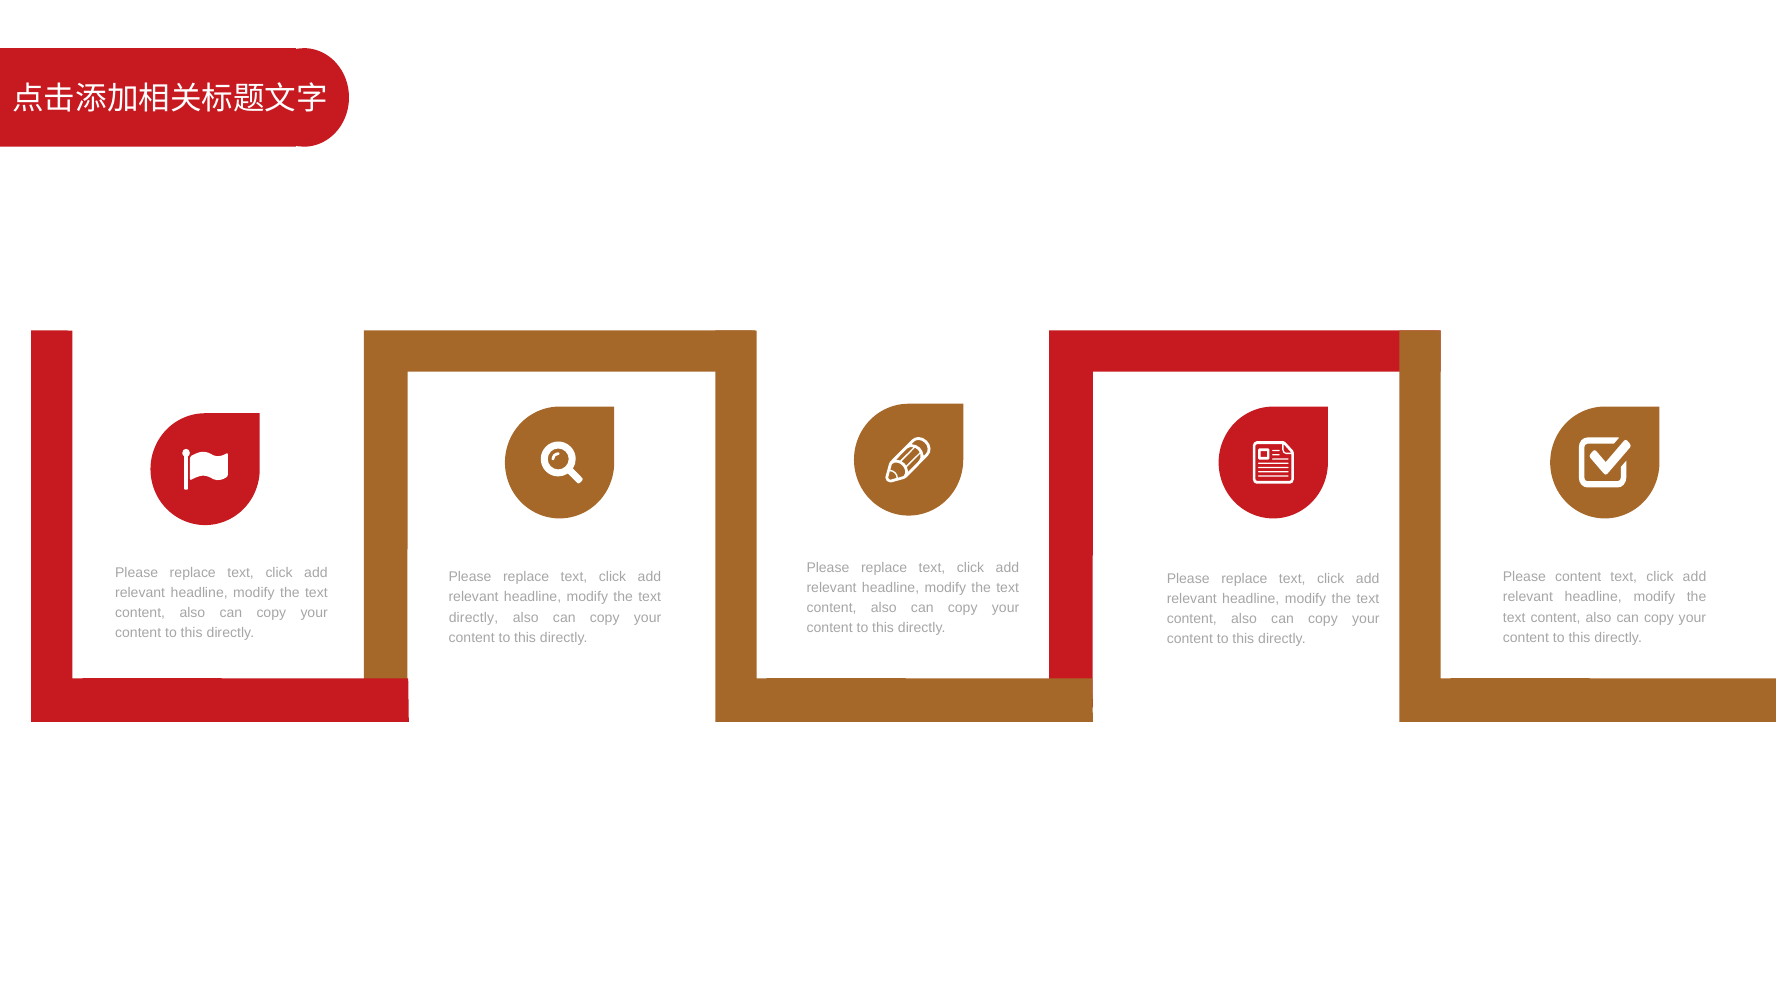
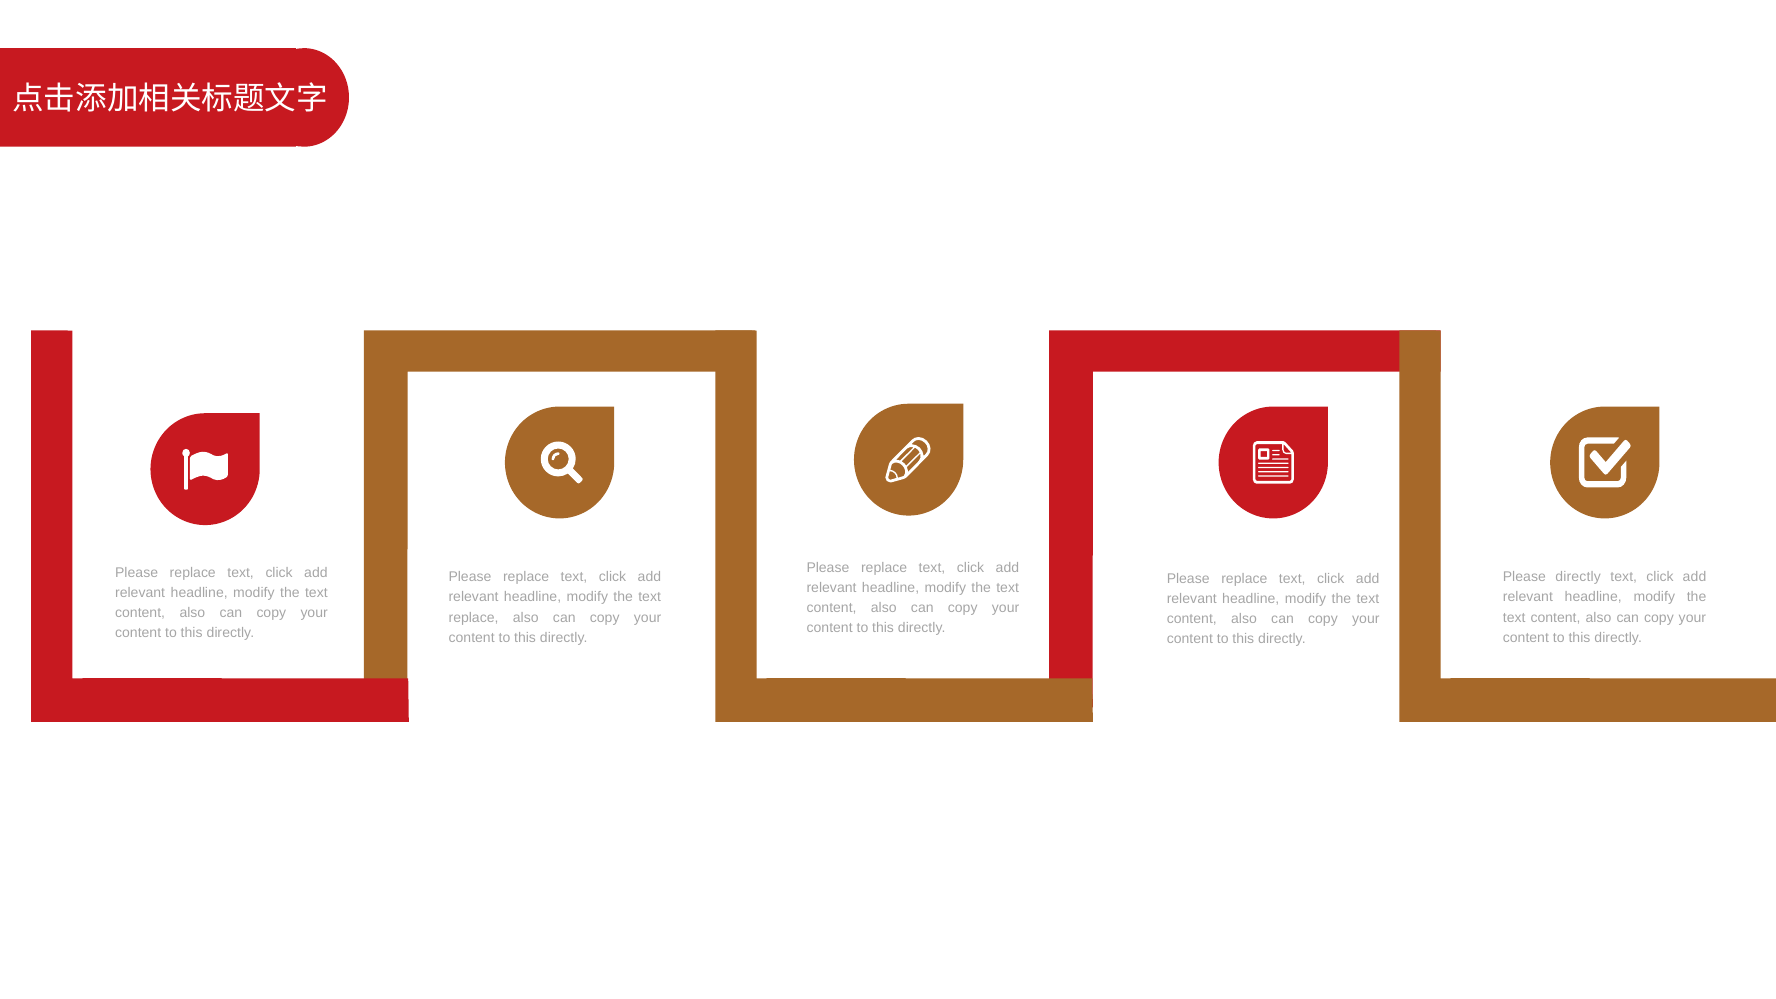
Please content: content -> directly
directly at (473, 617): directly -> replace
